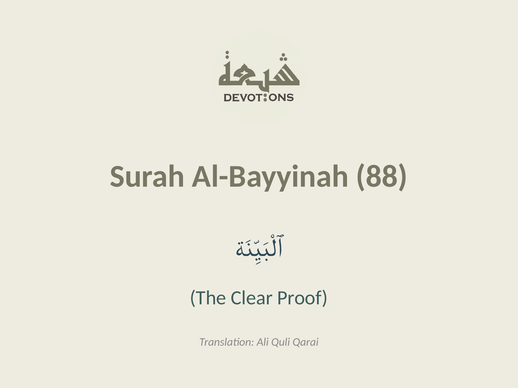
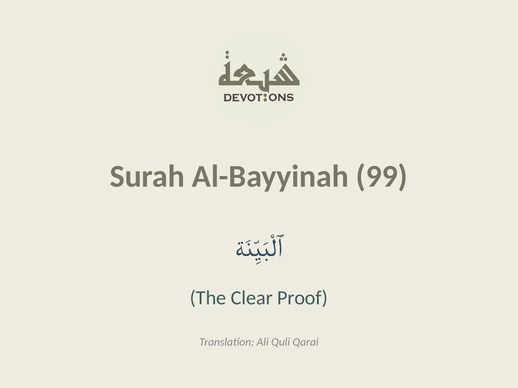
88: 88 -> 99
